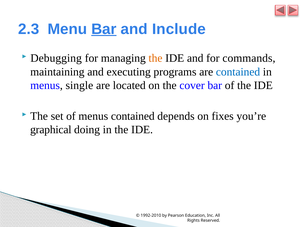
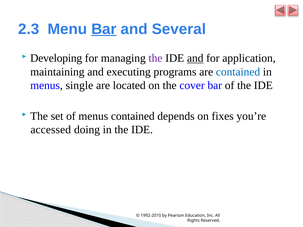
Include: Include -> Several
Debugging: Debugging -> Developing
the at (155, 58) colour: orange -> purple
and at (195, 58) underline: none -> present
commands: commands -> application
graphical: graphical -> accessed
